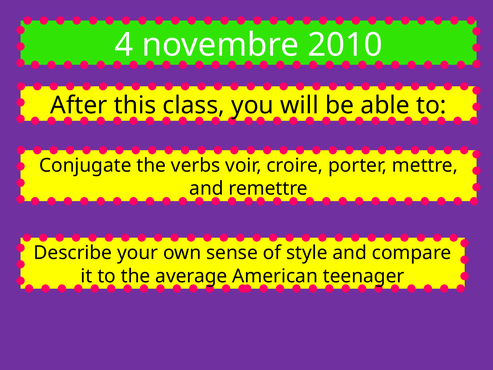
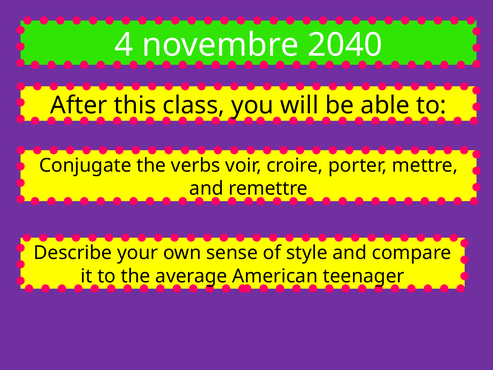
2010: 2010 -> 2040
